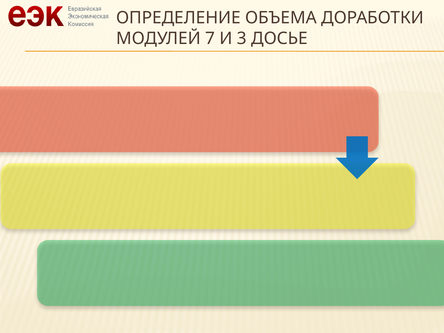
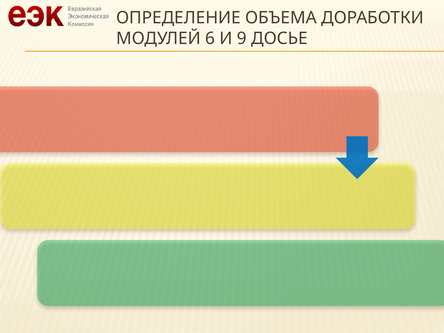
7: 7 -> 6
3: 3 -> 9
